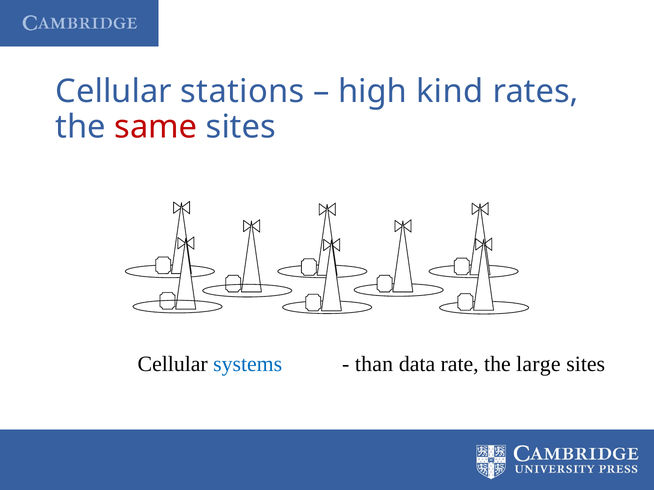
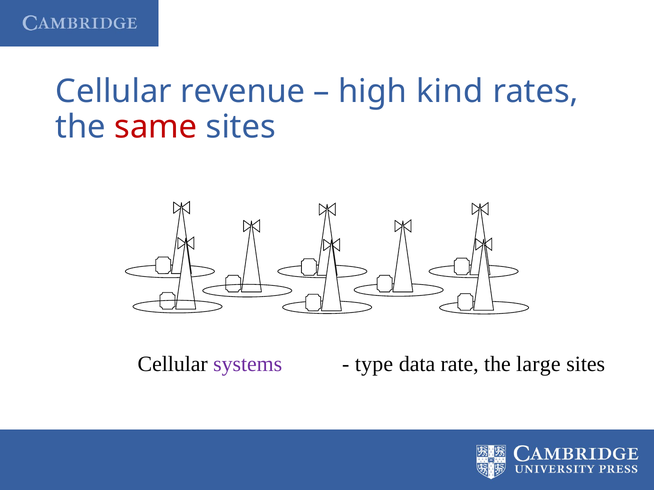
stations: stations -> revenue
systems colour: blue -> purple
than: than -> type
